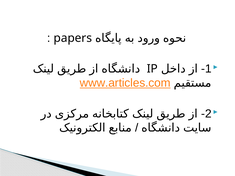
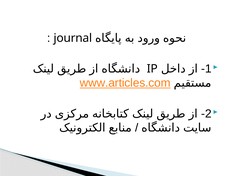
papers: papers -> journal
